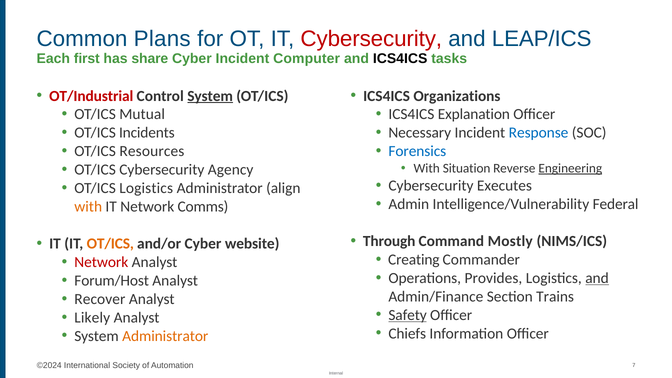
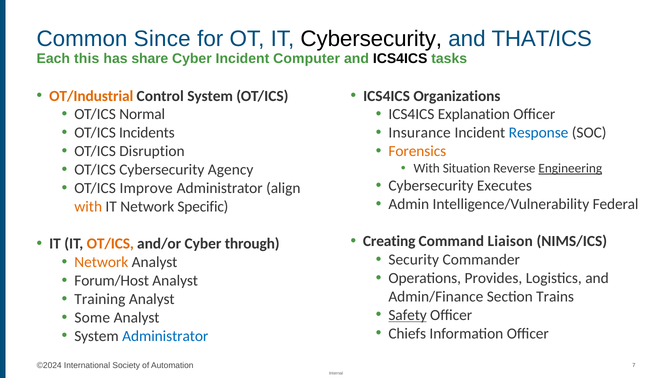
Plans: Plans -> Since
Cybersecurity at (371, 39) colour: red -> black
LEAP/ICS: LEAP/ICS -> THAT/ICS
first: first -> this
OT/Industrial colour: red -> orange
System at (210, 96) underline: present -> none
Mutual: Mutual -> Normal
Necessary: Necessary -> Insurance
Resources: Resources -> Disruption
Forensics colour: blue -> orange
OT/ICS Logistics: Logistics -> Improve
Comms: Comms -> Specific
Through: Through -> Creating
Mostly: Mostly -> Liaison
website: website -> through
Creating: Creating -> Security
Network at (101, 262) colour: red -> orange
and at (597, 278) underline: present -> none
Recover: Recover -> Training
Likely: Likely -> Some
Administrator at (165, 336) colour: orange -> blue
